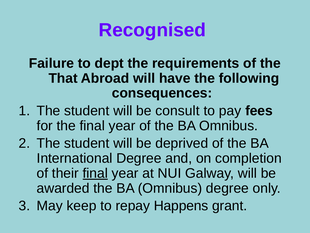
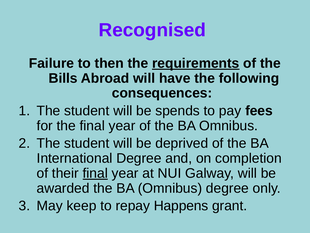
dept: dept -> then
requirements underline: none -> present
That: That -> Bills
consult: consult -> spends
